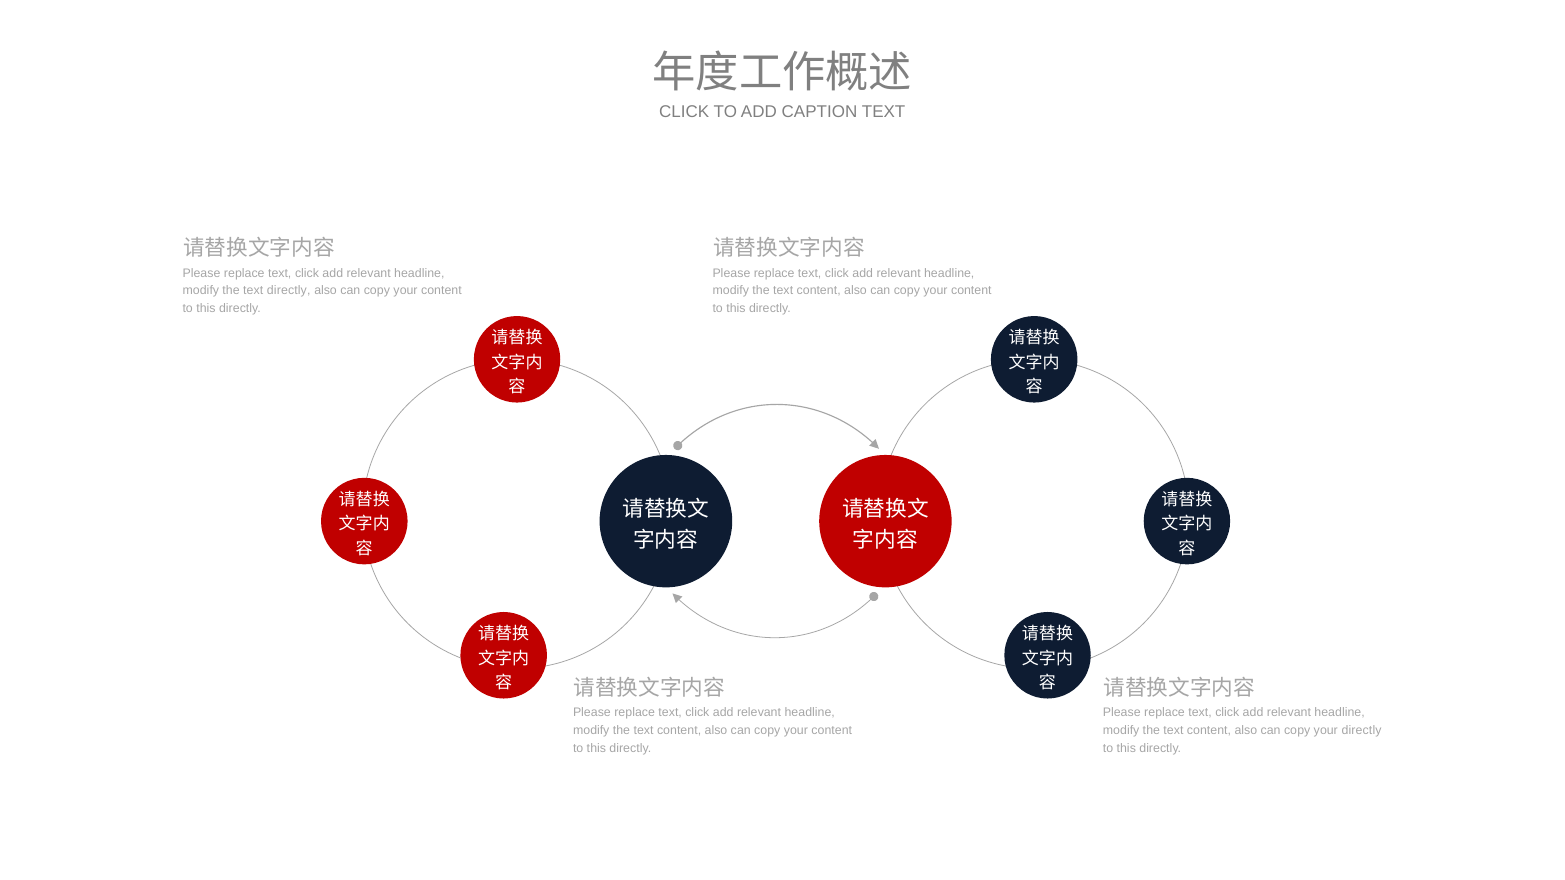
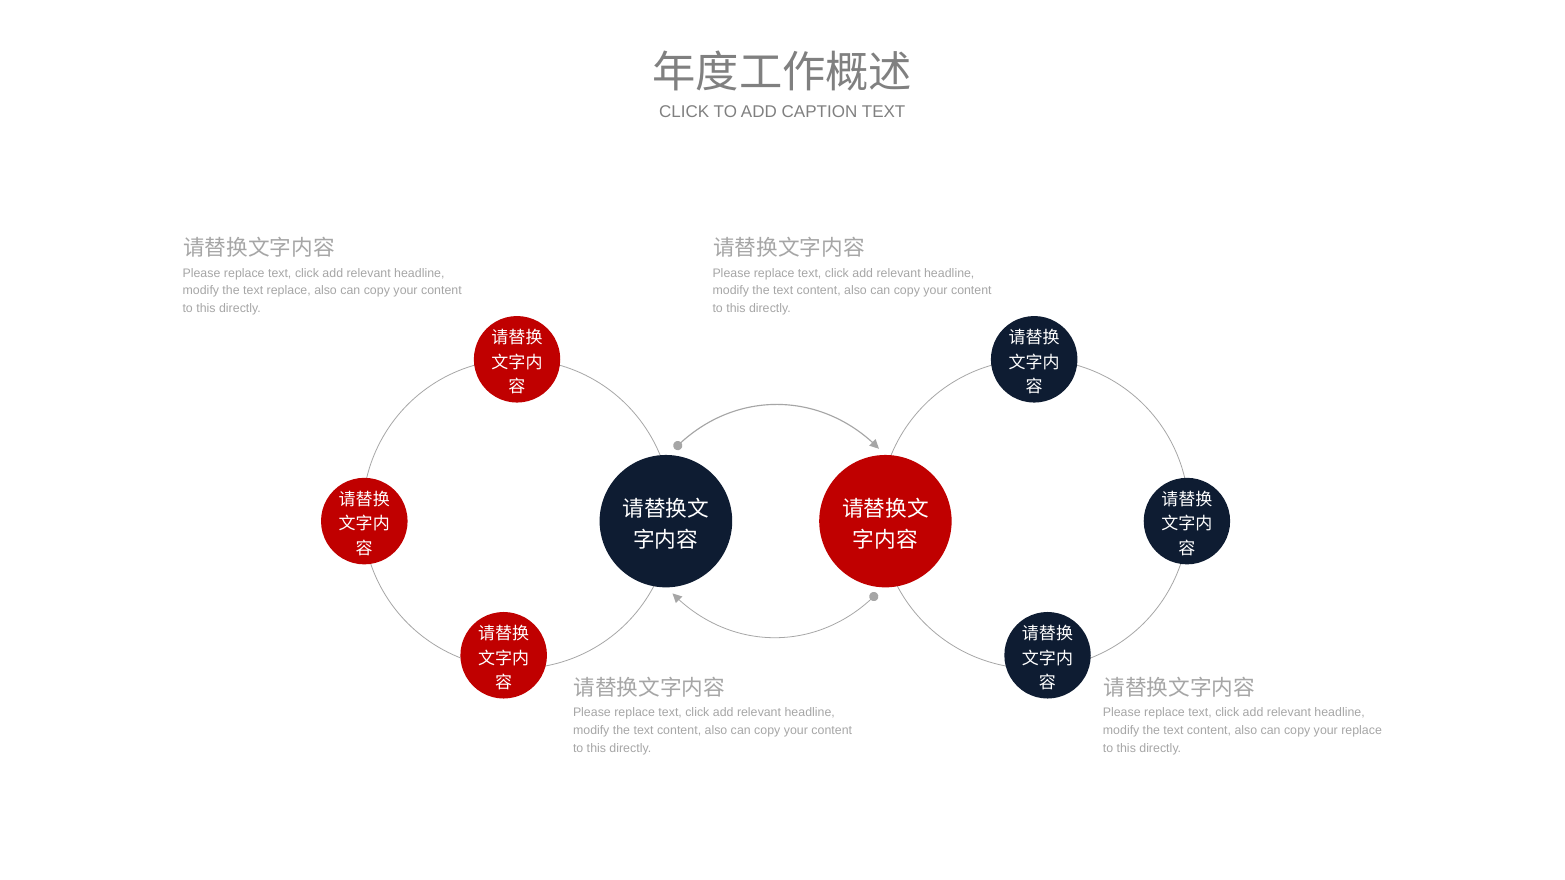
text directly: directly -> replace
your directly: directly -> replace
